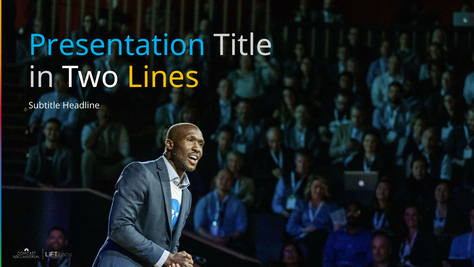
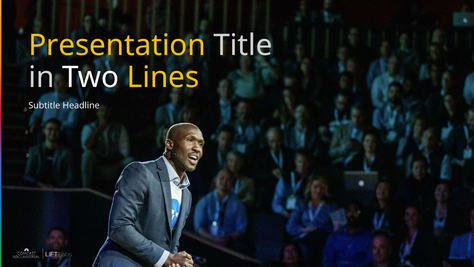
Presentation colour: light blue -> yellow
